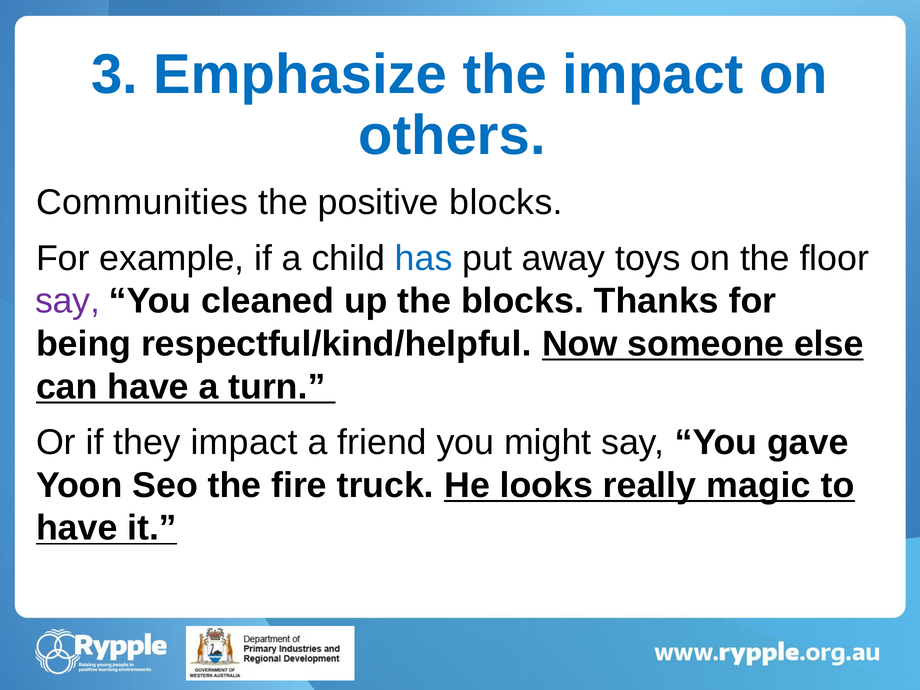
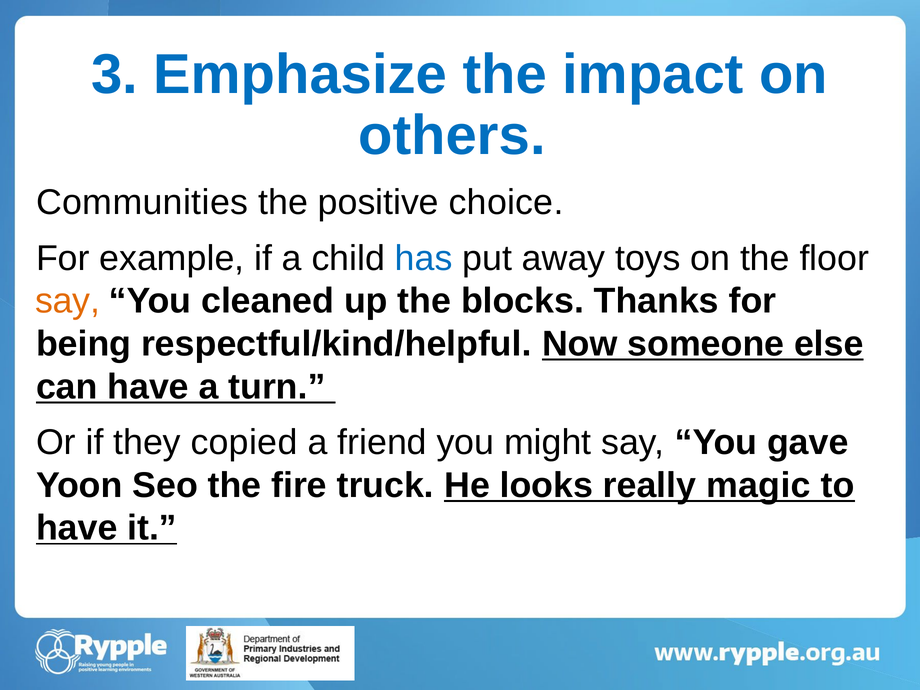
positive blocks: blocks -> choice
say at (68, 301) colour: purple -> orange
they impact: impact -> copied
